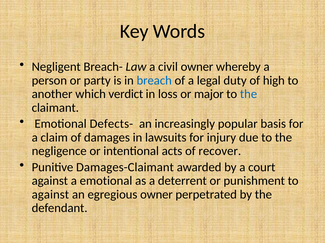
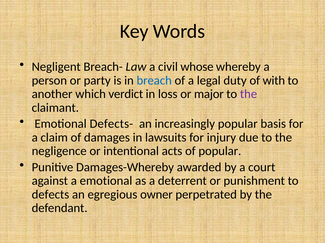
civil owner: owner -> whose
high: high -> with
the at (249, 94) colour: blue -> purple
of recover: recover -> popular
Damages-Claimant: Damages-Claimant -> Damages-Whereby
against at (50, 195): against -> defects
